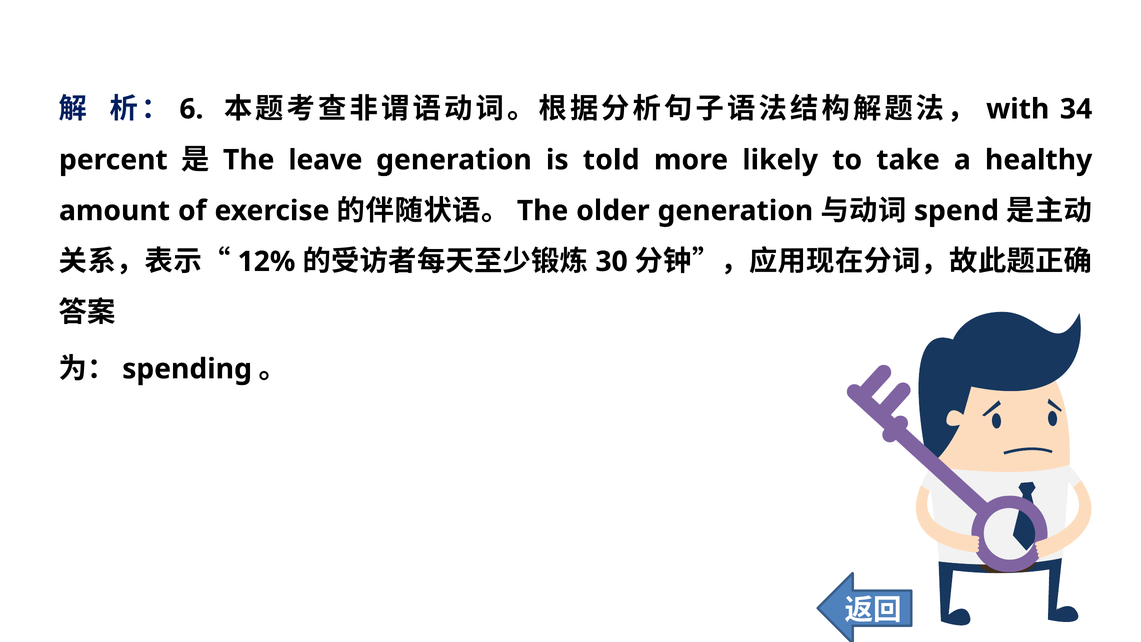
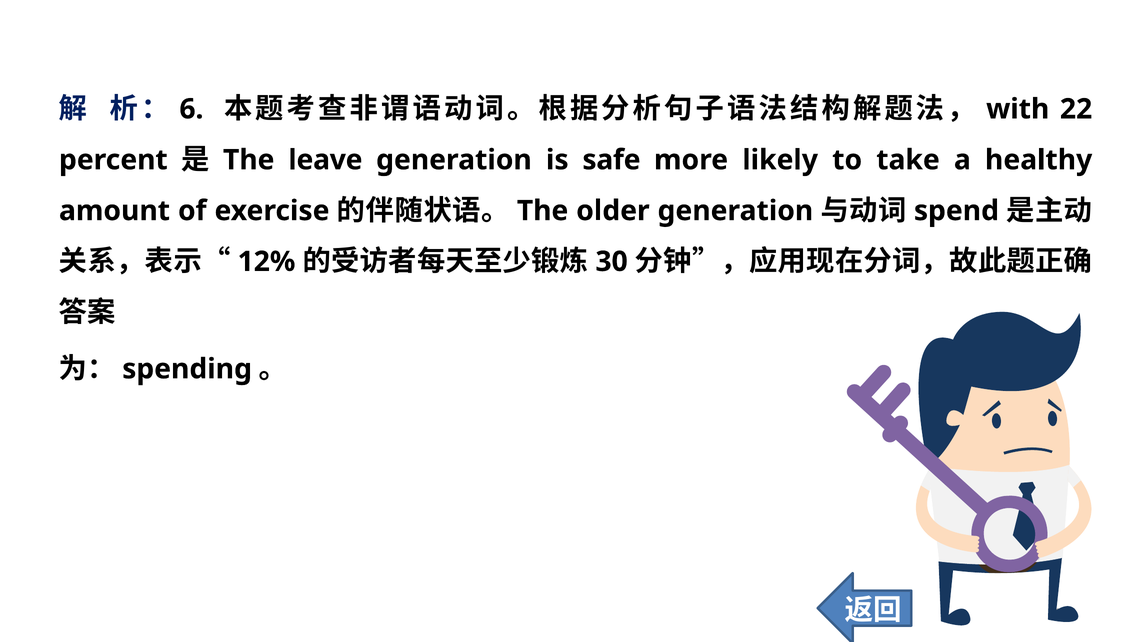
34: 34 -> 22
told: told -> safe
